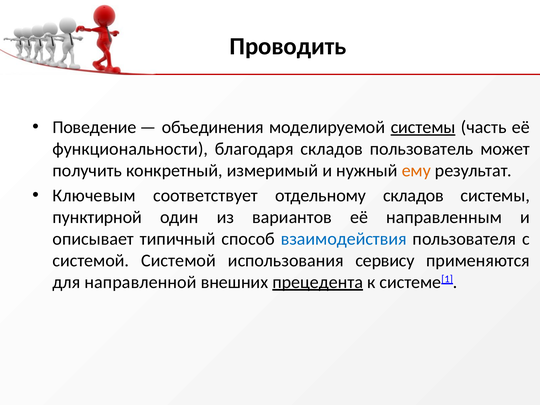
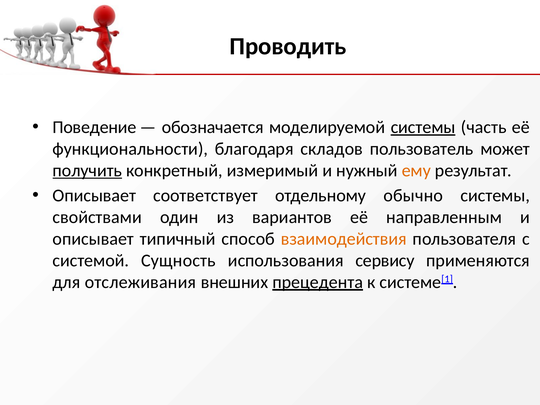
объединения: объединения -> обозначается
получить underline: none -> present
Ключевым at (94, 196): Ключевым -> Описывает
отдельному складов: складов -> обычно
пунктирной: пунктирной -> свойствами
взаимодействия colour: blue -> orange
системой Системой: Системой -> Сущность
направленной: направленной -> отслеживания
